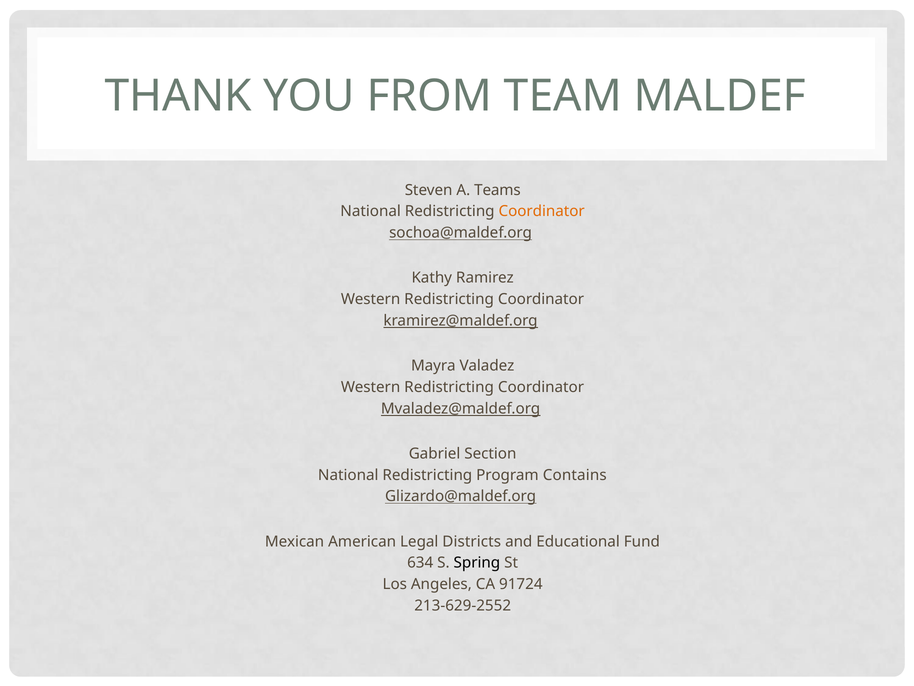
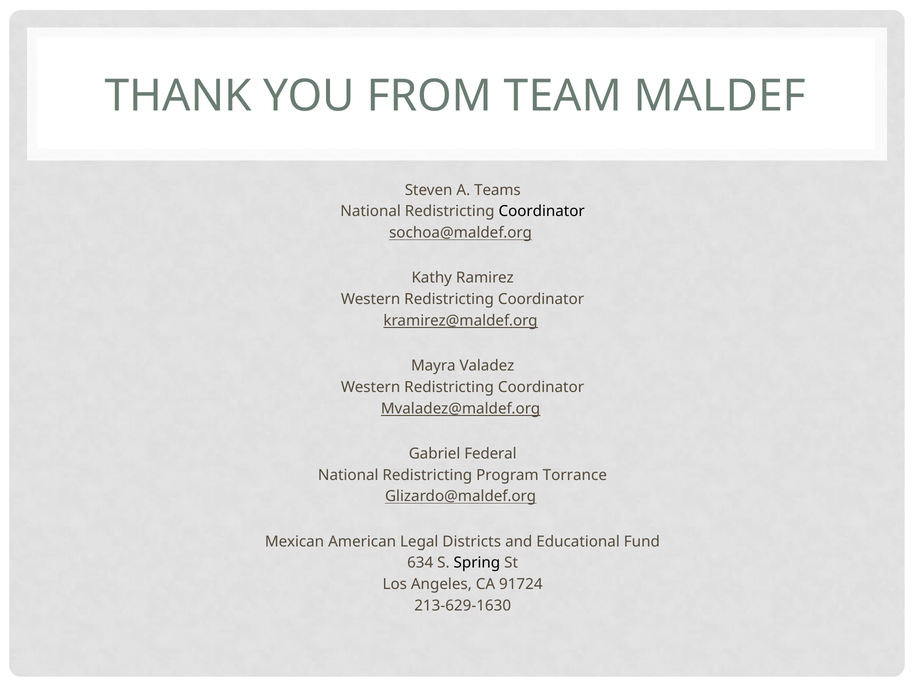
Coordinator at (542, 211) colour: orange -> black
Section: Section -> Federal
Contains: Contains -> Torrance
213-629-2552: 213-629-2552 -> 213-629-1630
